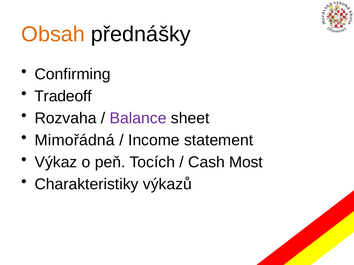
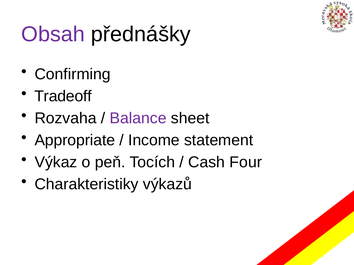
Obsah colour: orange -> purple
Mimořádná: Mimořádná -> Appropriate
Most: Most -> Four
